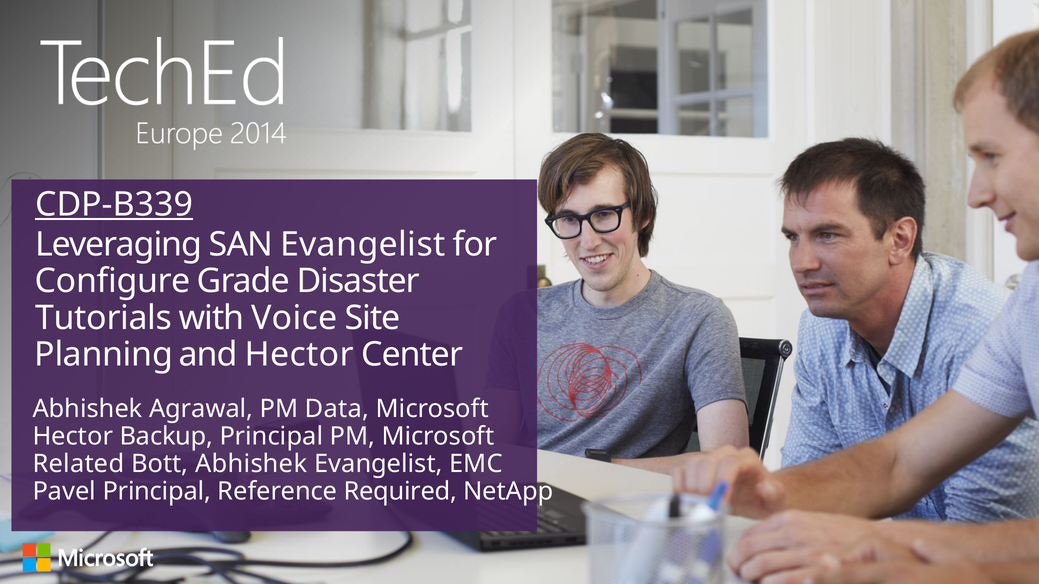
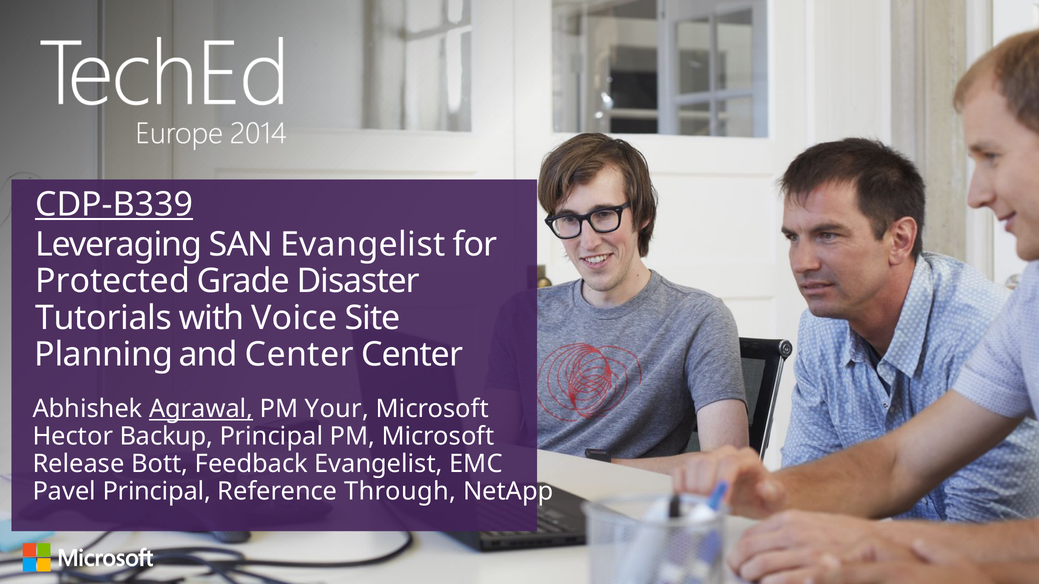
Configure: Configure -> Protected
and Hector: Hector -> Center
Agrawal underline: none -> present
Data: Data -> Your
Related: Related -> Release
Bott Abhishek: Abhishek -> Feedback
Required: Required -> Through
